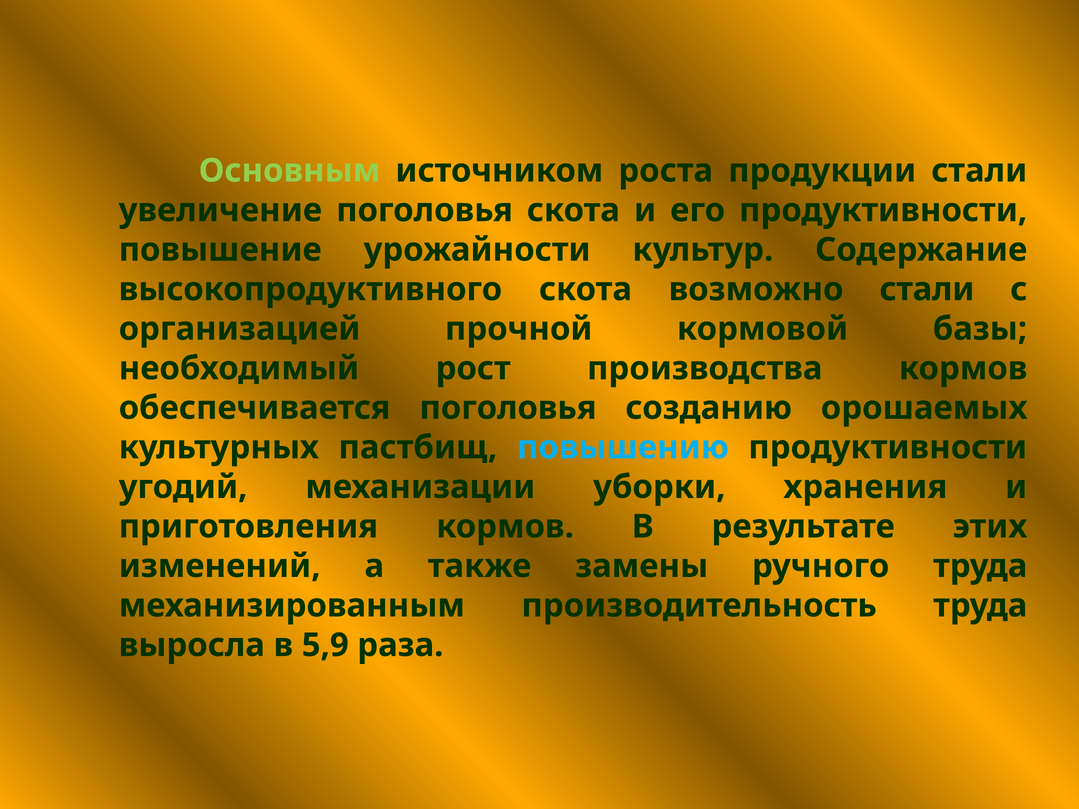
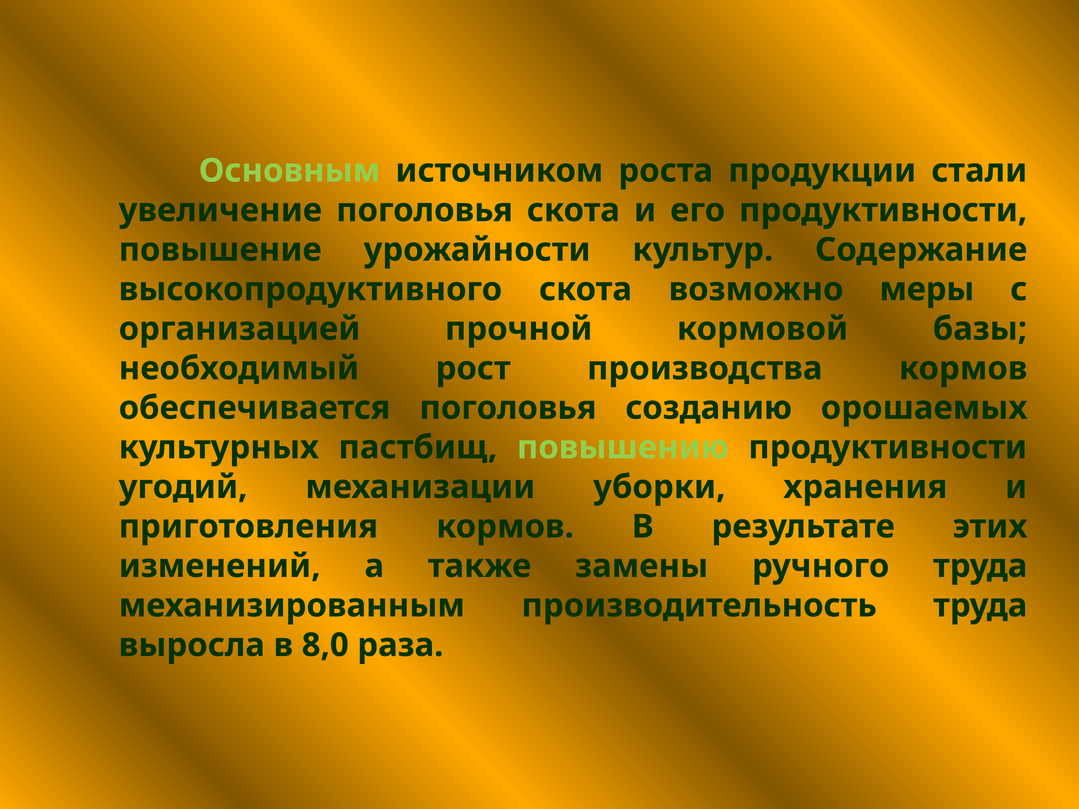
возможно стали: стали -> меры
повышению colour: light blue -> light green
5,9: 5,9 -> 8,0
